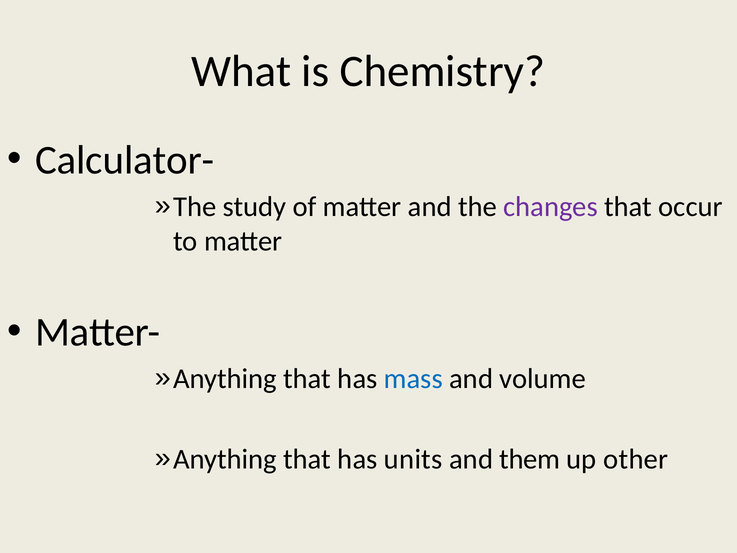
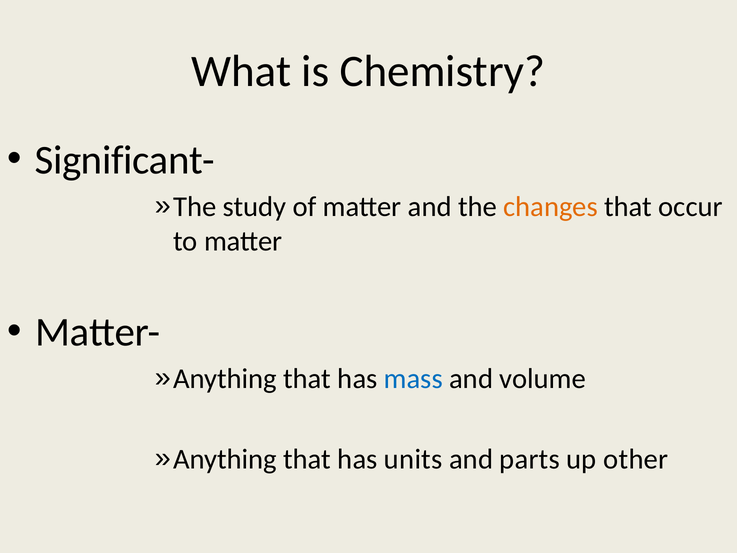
Calculator-: Calculator- -> Significant-
changes colour: purple -> orange
them: them -> parts
